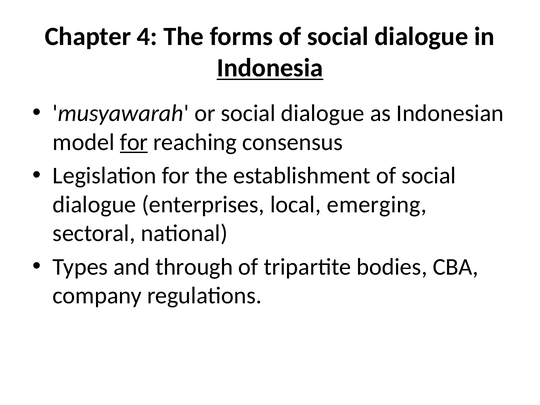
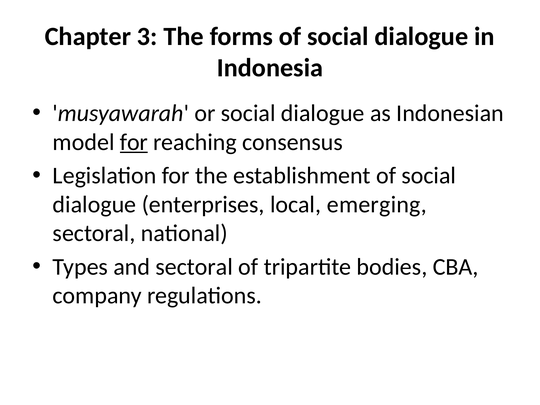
4: 4 -> 3
Indonesia underline: present -> none
and through: through -> sectoral
